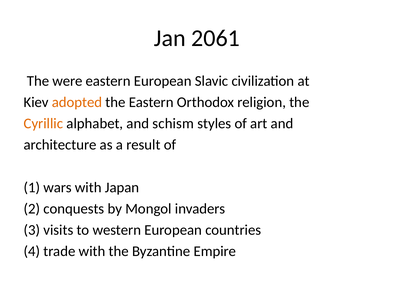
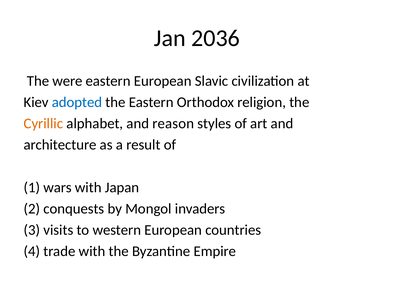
2061: 2061 -> 2036
adopted colour: orange -> blue
schism: schism -> reason
